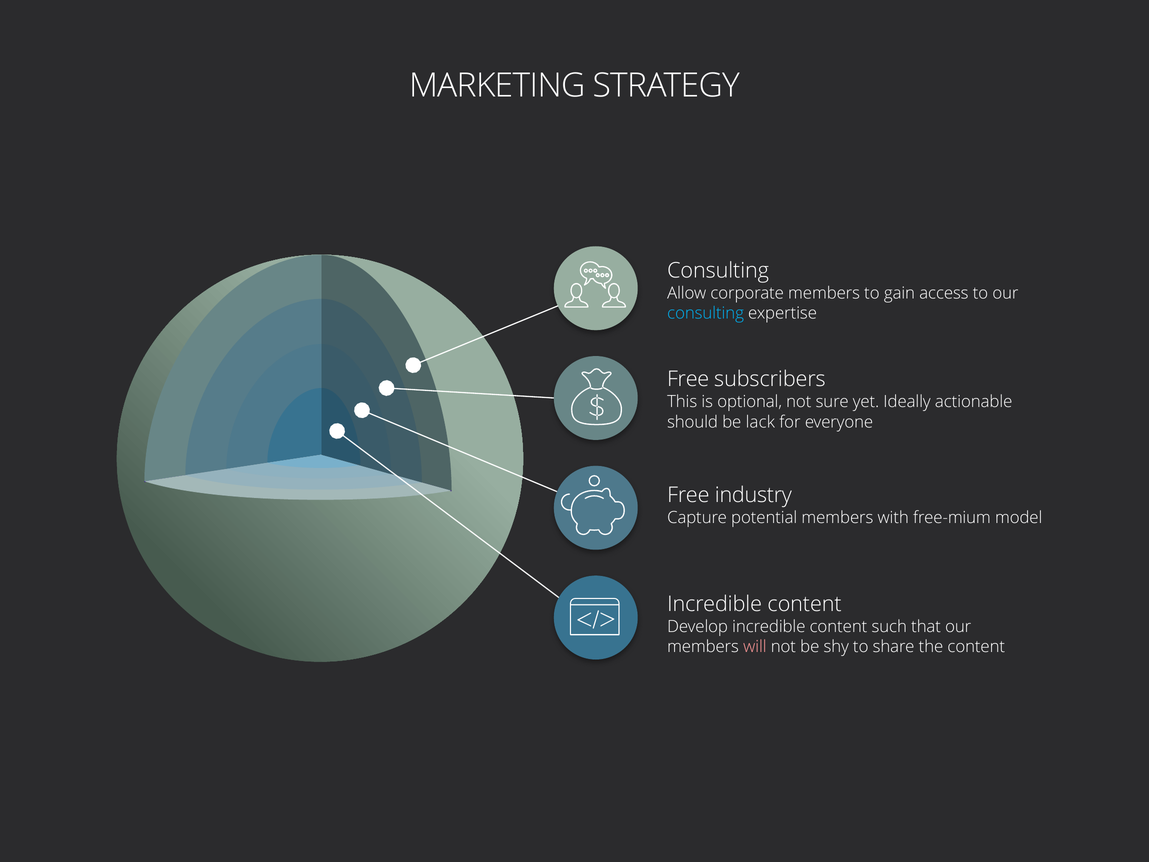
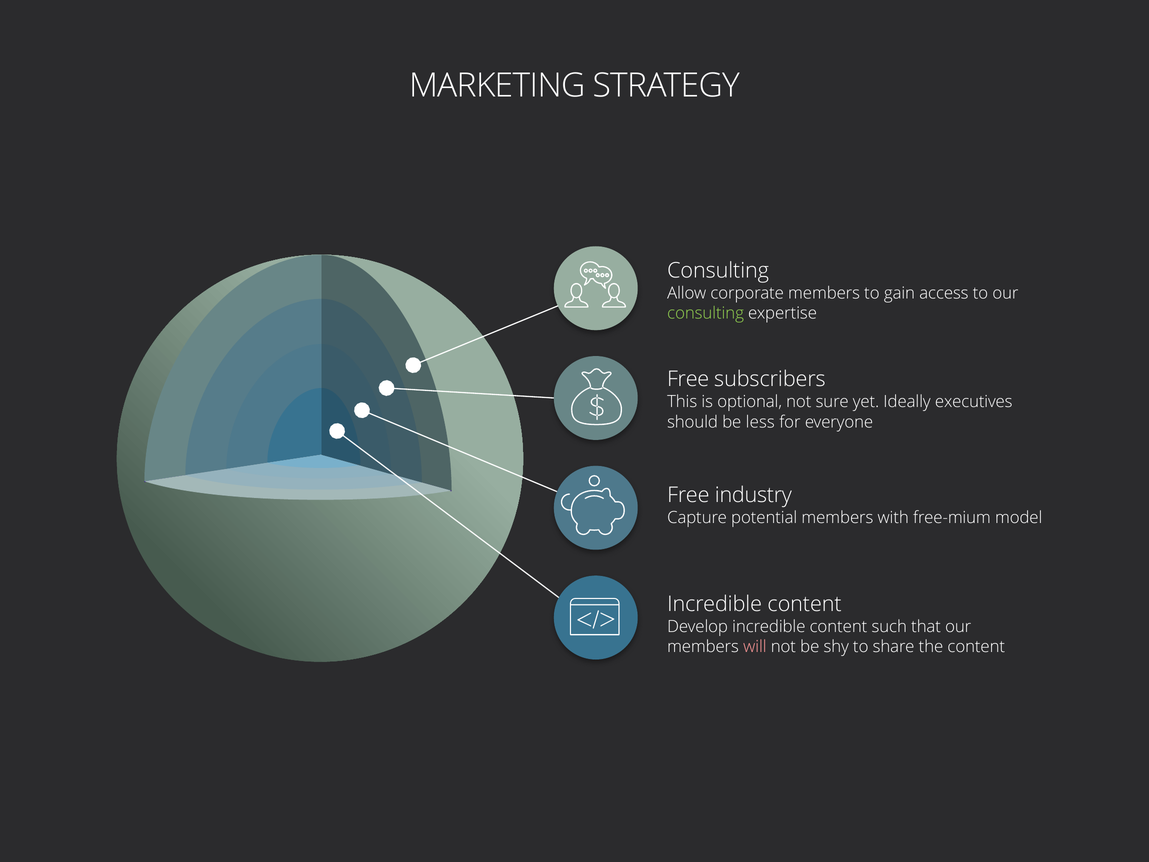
consulting at (706, 313) colour: light blue -> light green
actionable: actionable -> executives
lack: lack -> less
